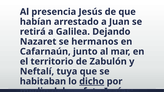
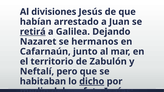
presencia: presencia -> divisiones
retirá underline: none -> present
tuya: tuya -> pero
